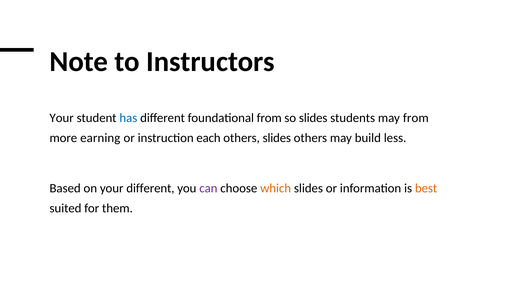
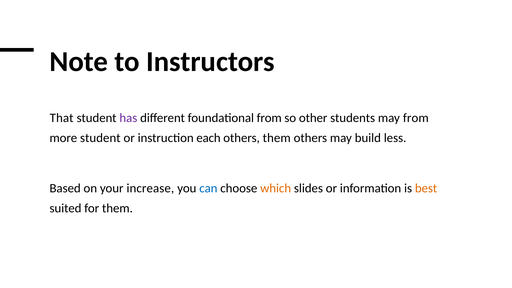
Your at (62, 118): Your -> That
has colour: blue -> purple
so slides: slides -> other
more earning: earning -> student
others slides: slides -> them
your different: different -> increase
can colour: purple -> blue
